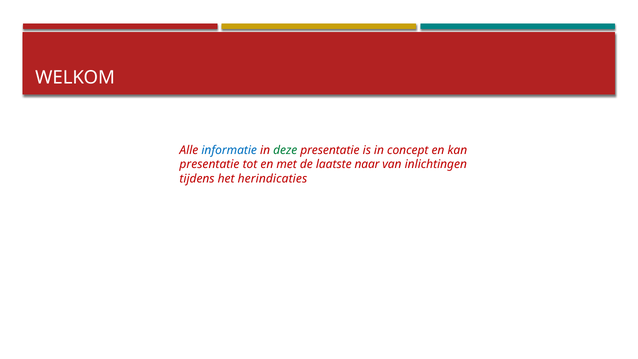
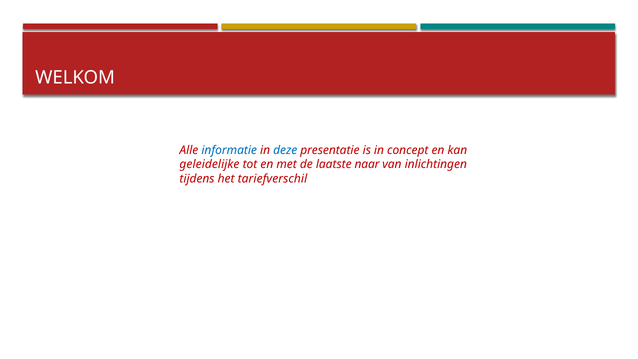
deze colour: green -> blue
presentatie at (209, 164): presentatie -> geleidelijke
herindicaties: herindicaties -> tariefverschil
